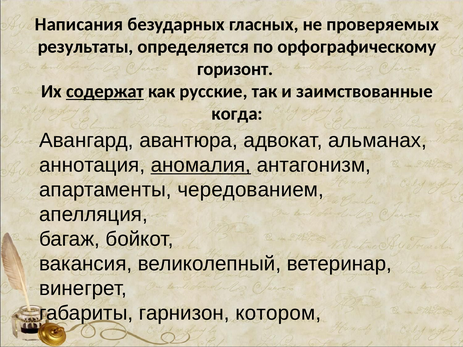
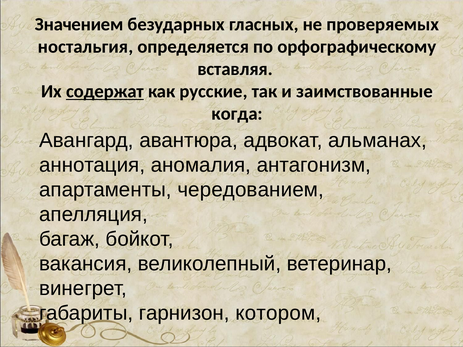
Написания: Написания -> Значением
результаты: результаты -> ностальгия
горизонт: горизонт -> вставляя
аномалия underline: present -> none
